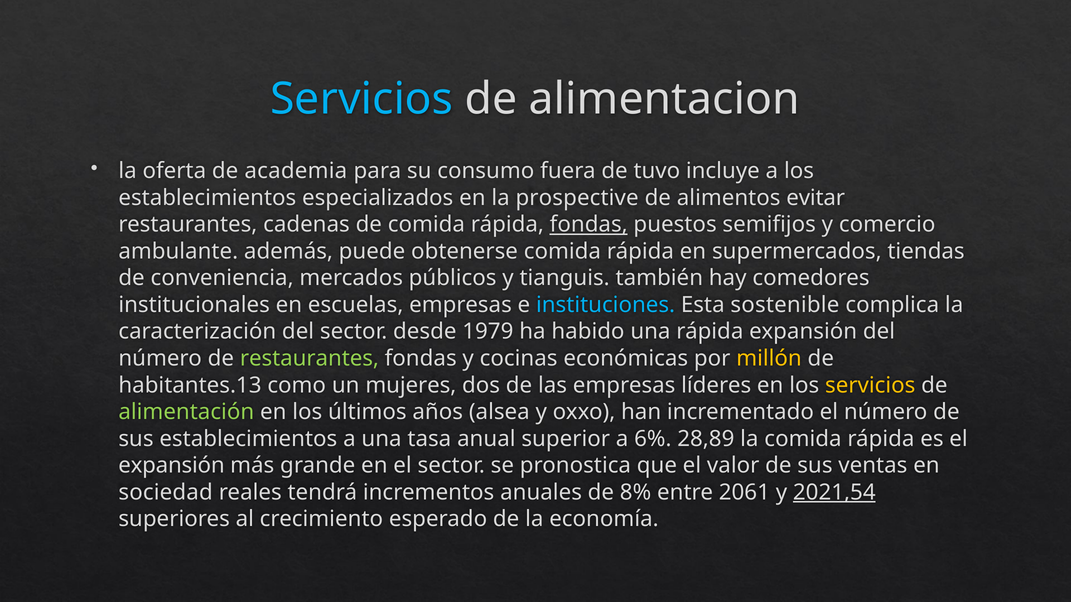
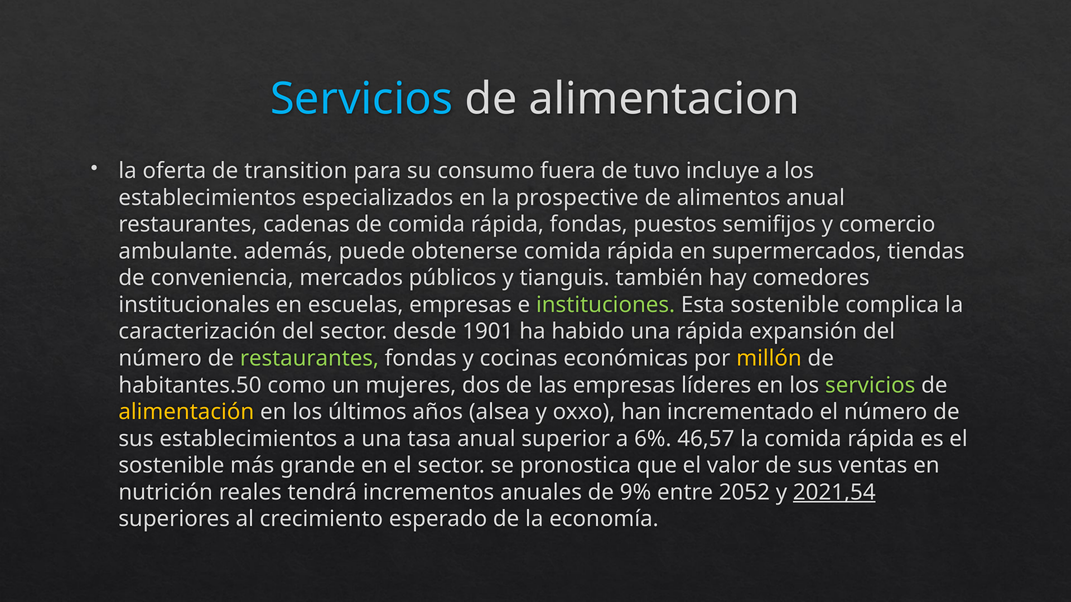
academia: academia -> transition
alimentos evitar: evitar -> anual
fondas at (589, 225) underline: present -> none
instituciones colour: light blue -> light green
1979: 1979 -> 1901
habitantes.13: habitantes.13 -> habitantes.50
servicios at (870, 385) colour: yellow -> light green
alimentación colour: light green -> yellow
28,89: 28,89 -> 46,57
expansión at (171, 466): expansión -> sostenible
sociedad: sociedad -> nutrición
8%: 8% -> 9%
2061: 2061 -> 2052
